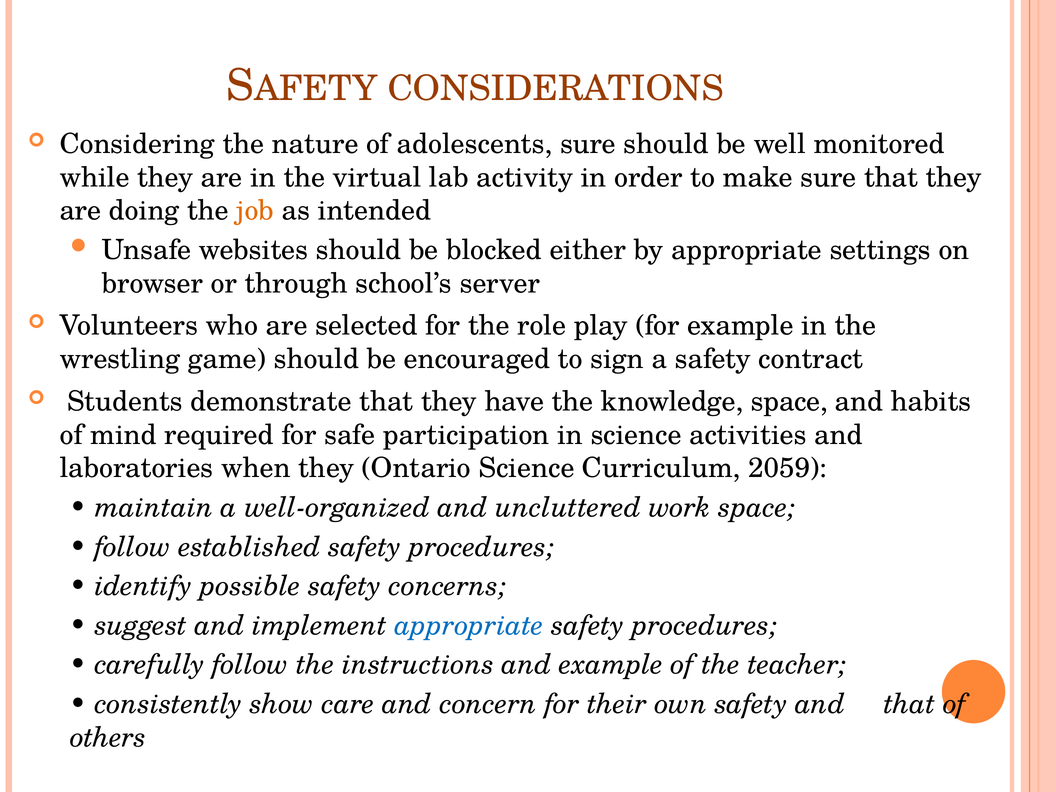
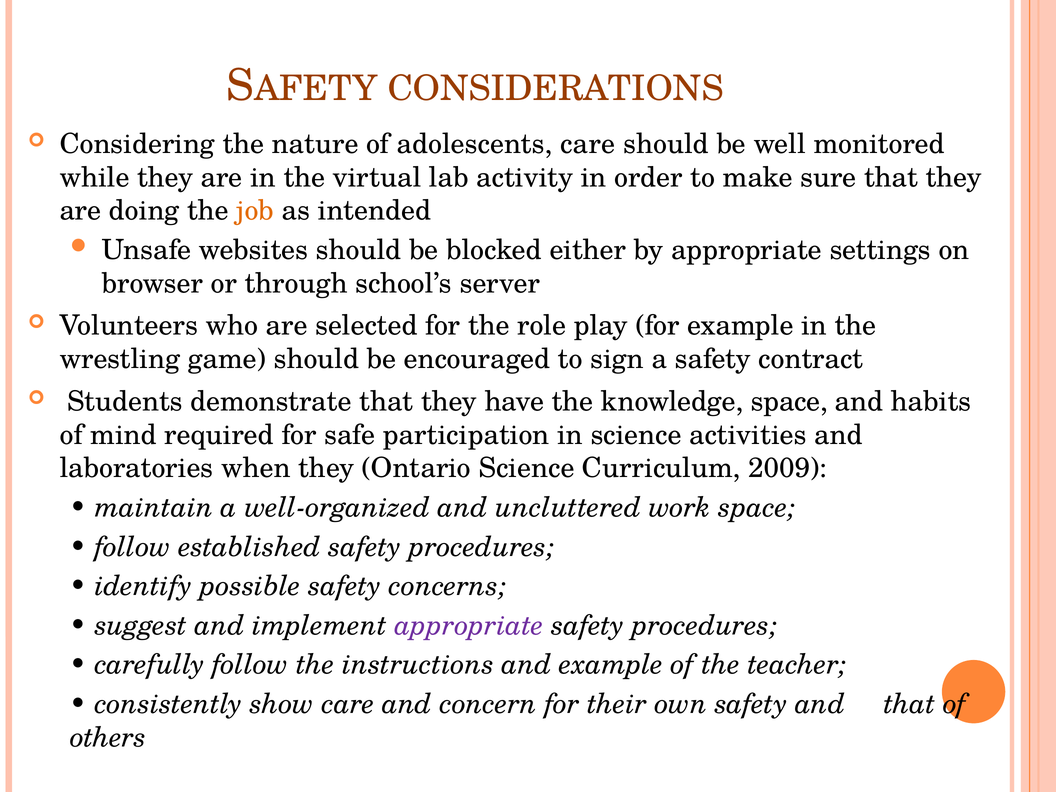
adolescents sure: sure -> care
2059: 2059 -> 2009
appropriate at (469, 625) colour: blue -> purple
